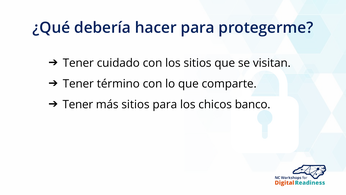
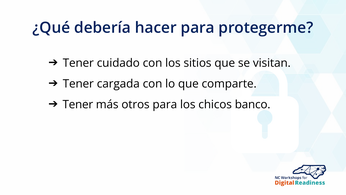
término: término -> cargada
más sitios: sitios -> otros
